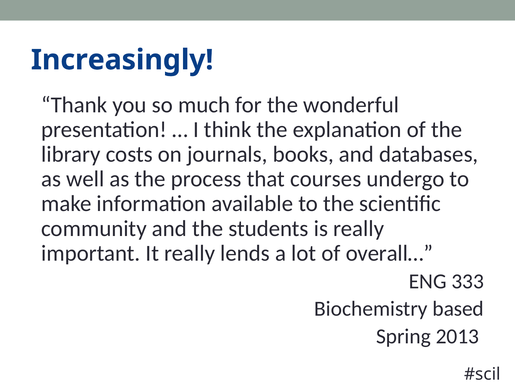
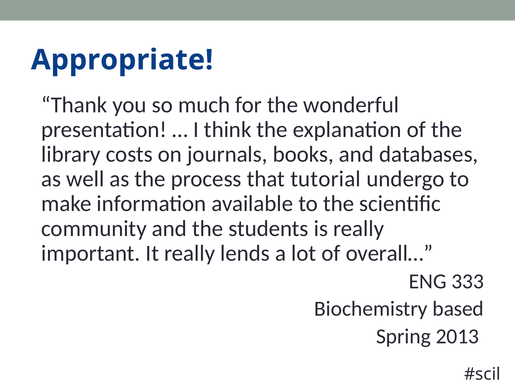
Increasingly: Increasingly -> Appropriate
courses: courses -> tutorial
